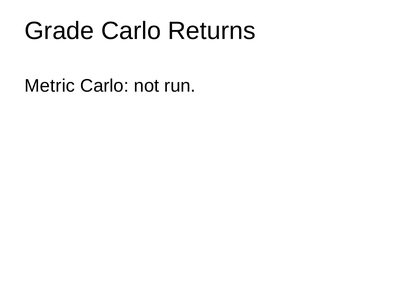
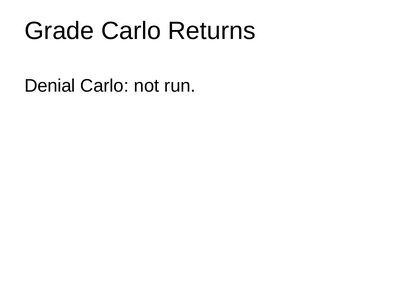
Metric: Metric -> Denial
